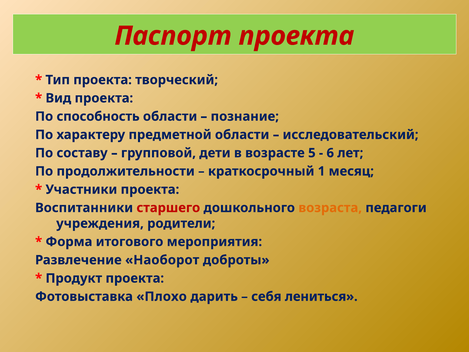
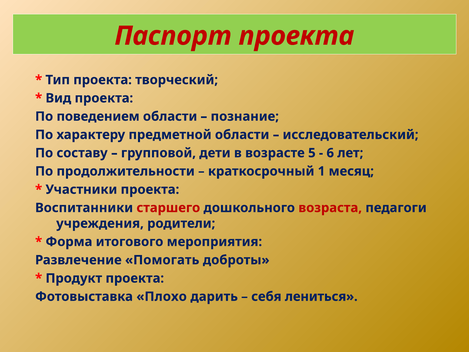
способность: способность -> поведением
возраста colour: orange -> red
Наоборот: Наоборот -> Помогать
